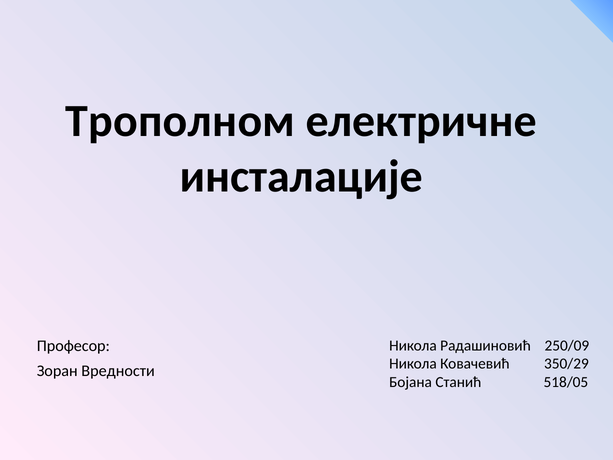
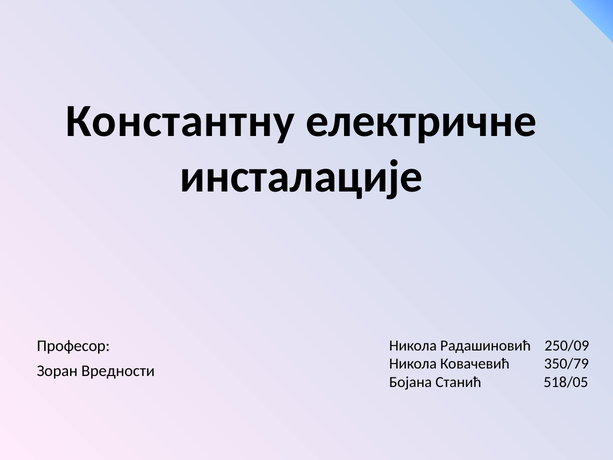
Трополном: Трополном -> Константну
350/29: 350/29 -> 350/79
